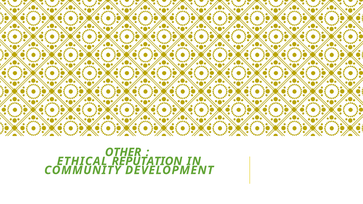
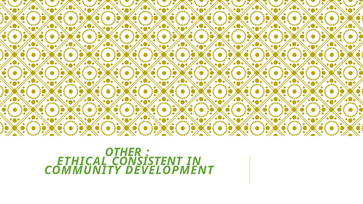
REPUTATION: REPUTATION -> CONSISTENT
